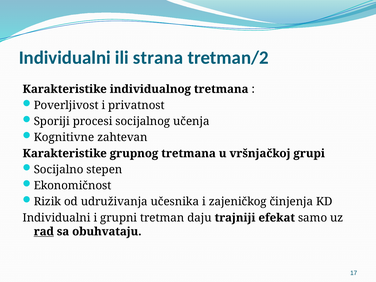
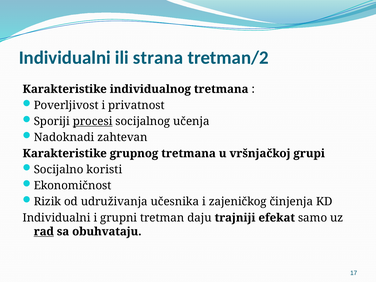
procesi underline: none -> present
Kognitivne: Kognitivne -> Nadoknadi
stepen: stepen -> koristi
